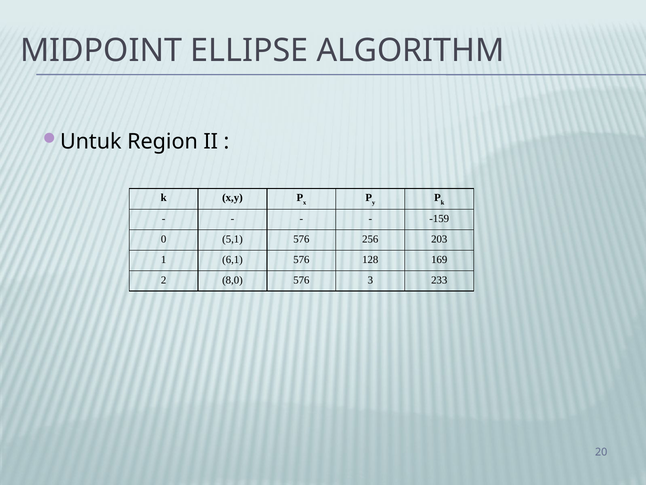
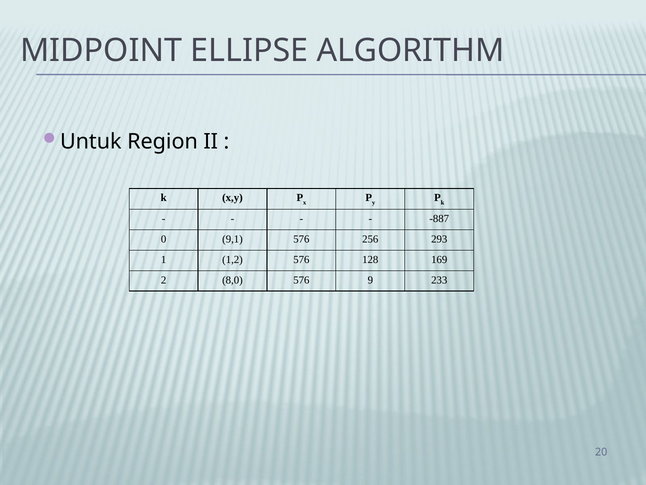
-159: -159 -> -887
5,1: 5,1 -> 9,1
203: 203 -> 293
6,1: 6,1 -> 1,2
3: 3 -> 9
